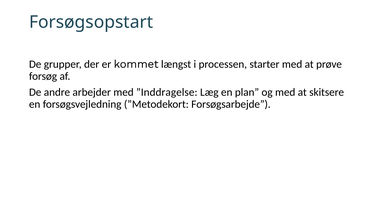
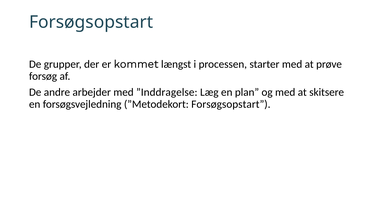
”Metodekort Forsøgsarbejde: Forsøgsarbejde -> Forsøgsopstart
